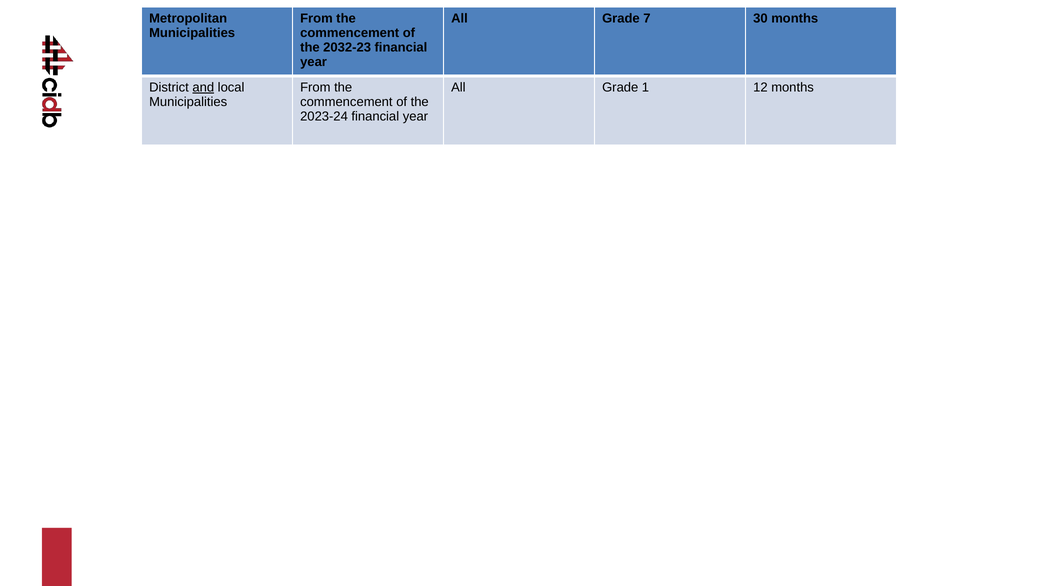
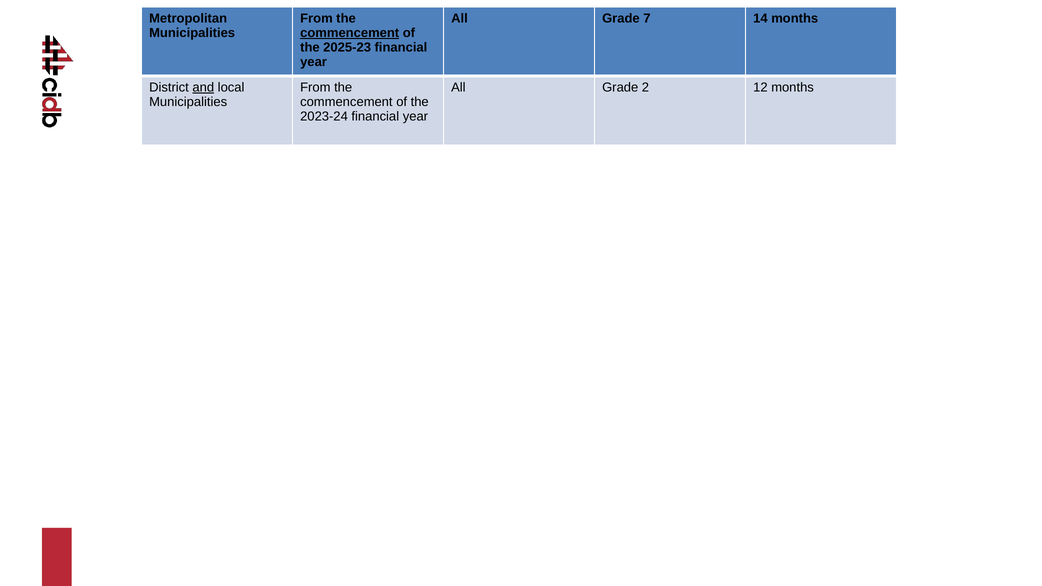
30: 30 -> 14
commencement at (350, 33) underline: none -> present
2032-23: 2032-23 -> 2025-23
1: 1 -> 2
